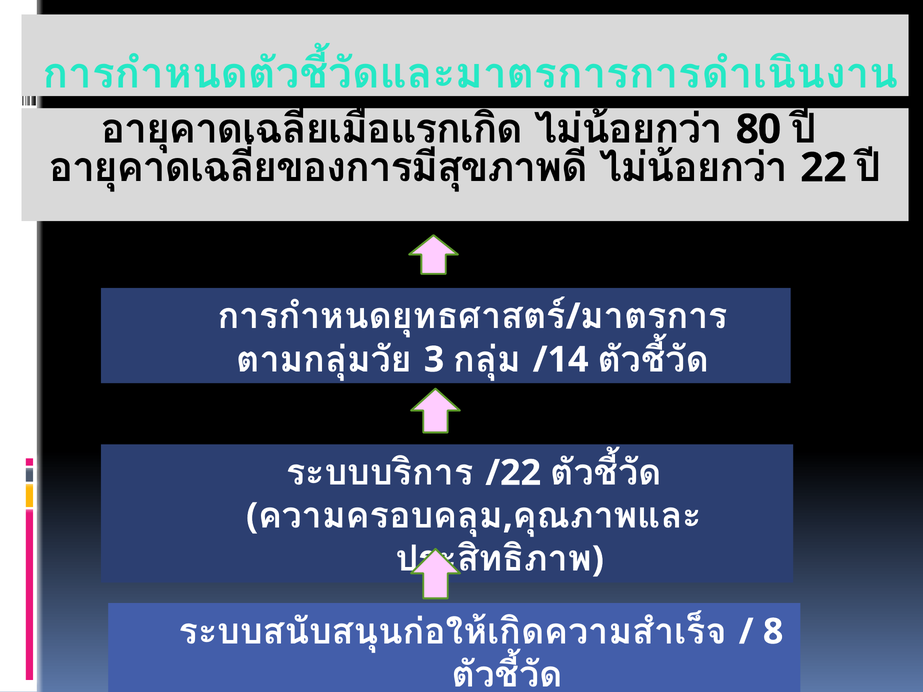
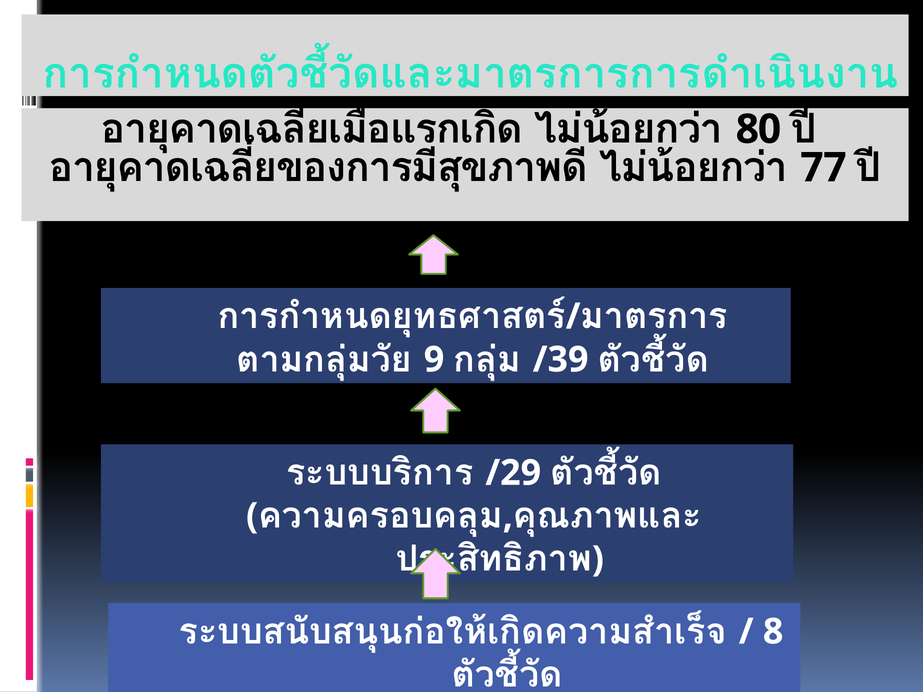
22: 22 -> 77
3: 3 -> 9
/14: /14 -> /39
/22: /22 -> /29
